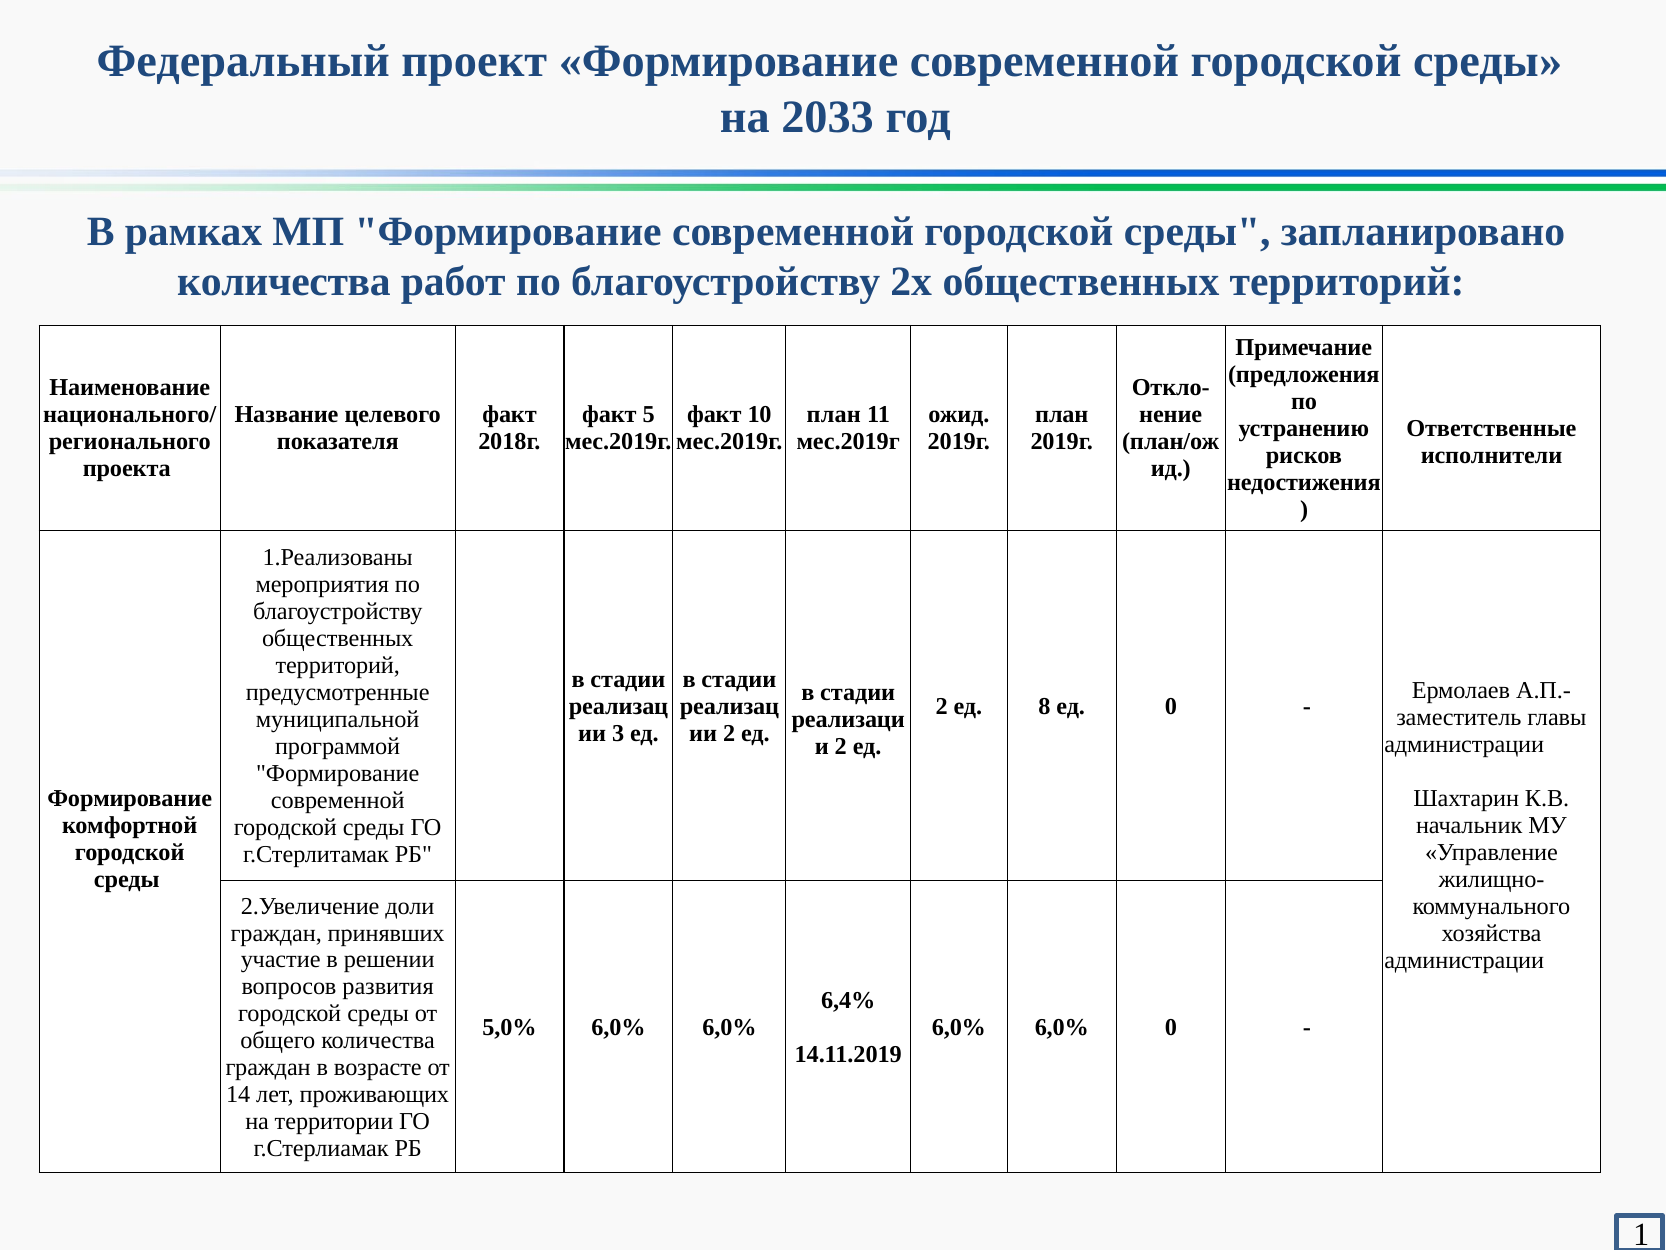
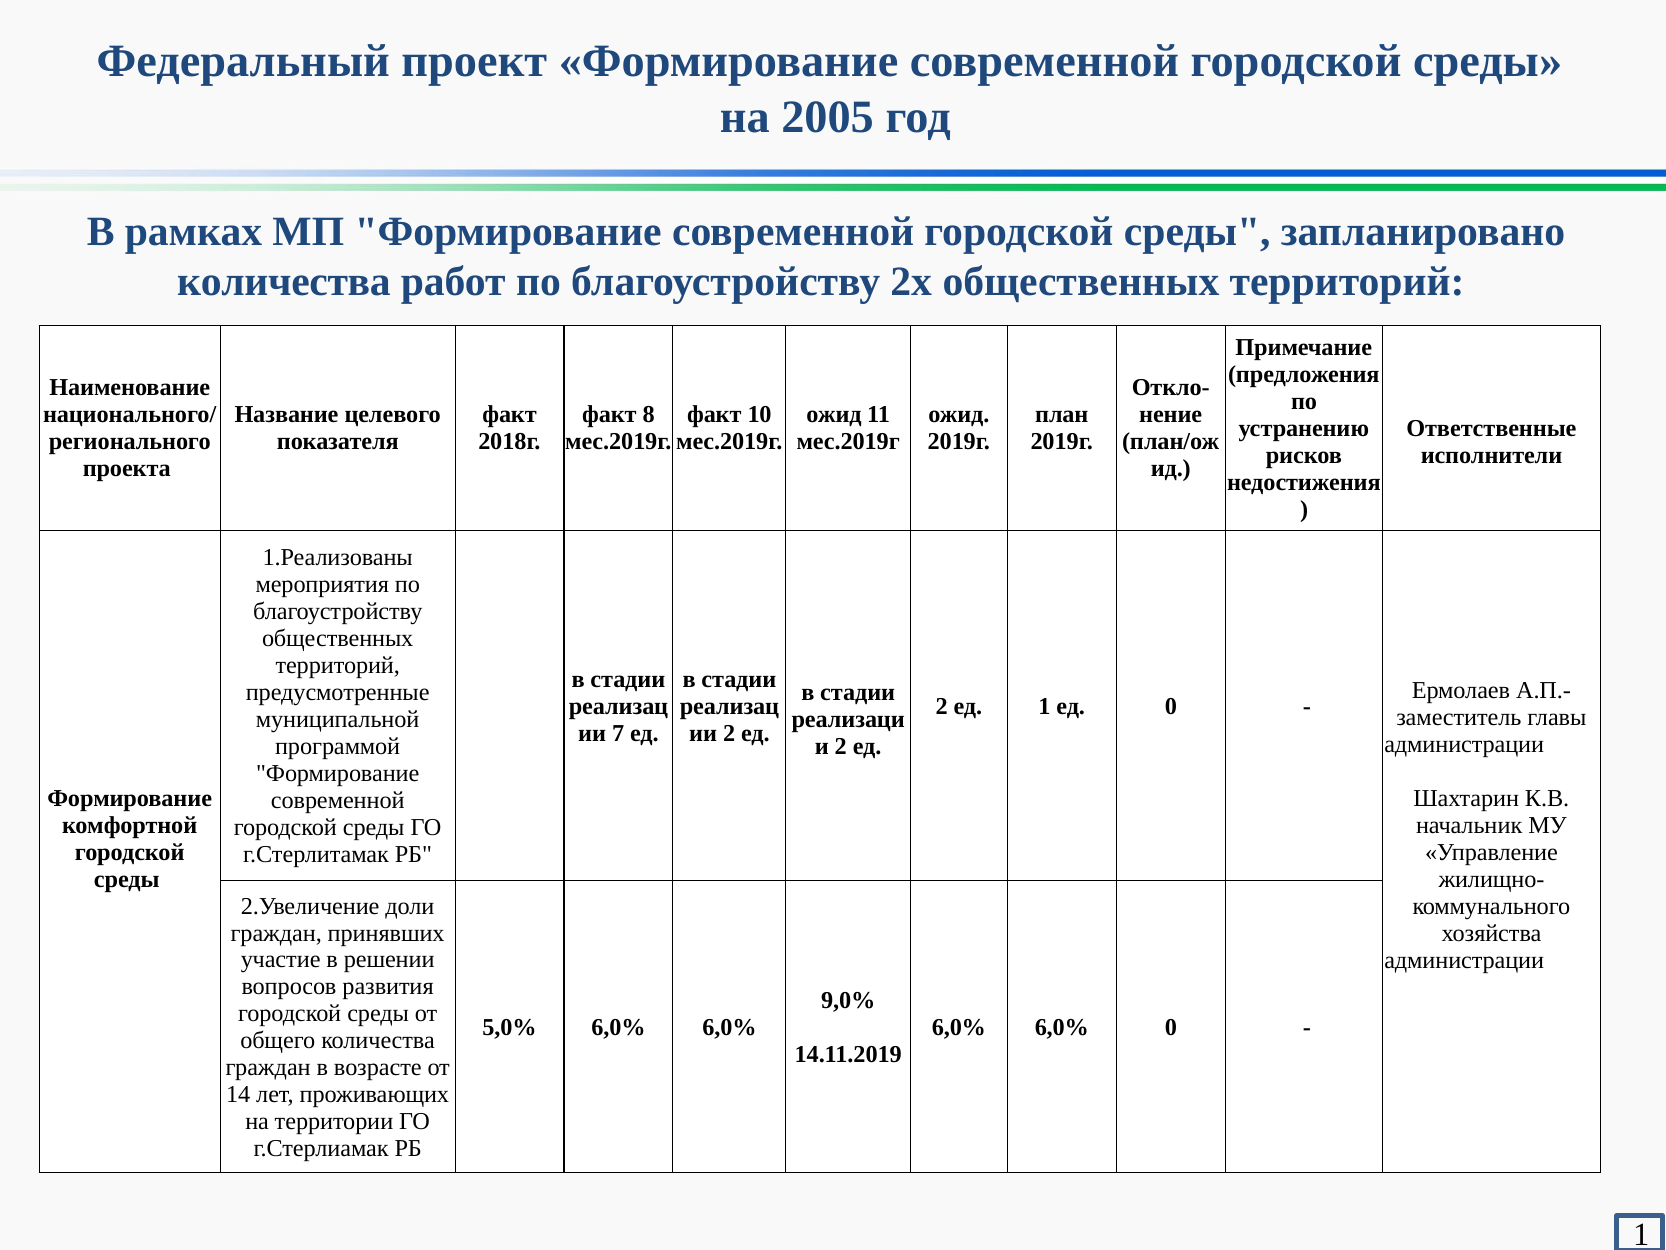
2033: 2033 -> 2005
5: 5 -> 8
план at (834, 415): план -> ожид
ед 8: 8 -> 1
3: 3 -> 7
6,4%: 6,4% -> 9,0%
